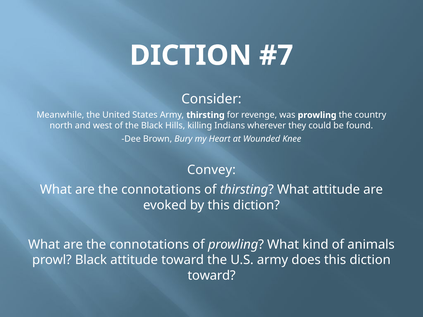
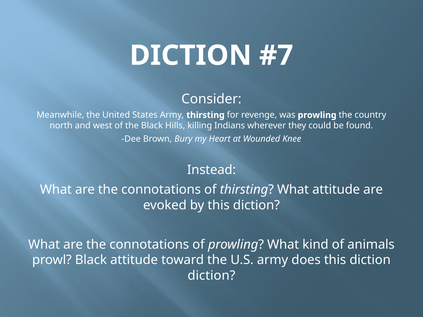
Convey: Convey -> Instead
toward at (212, 276): toward -> diction
